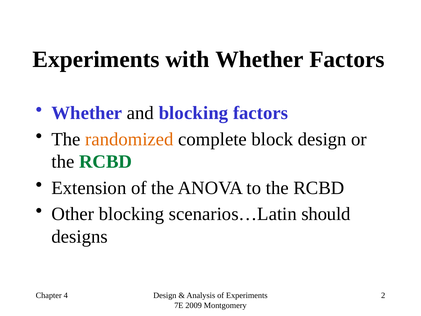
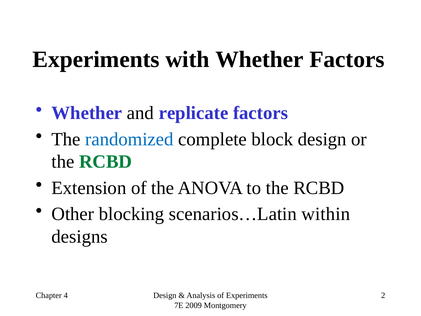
and blocking: blocking -> replicate
randomized colour: orange -> blue
should: should -> within
